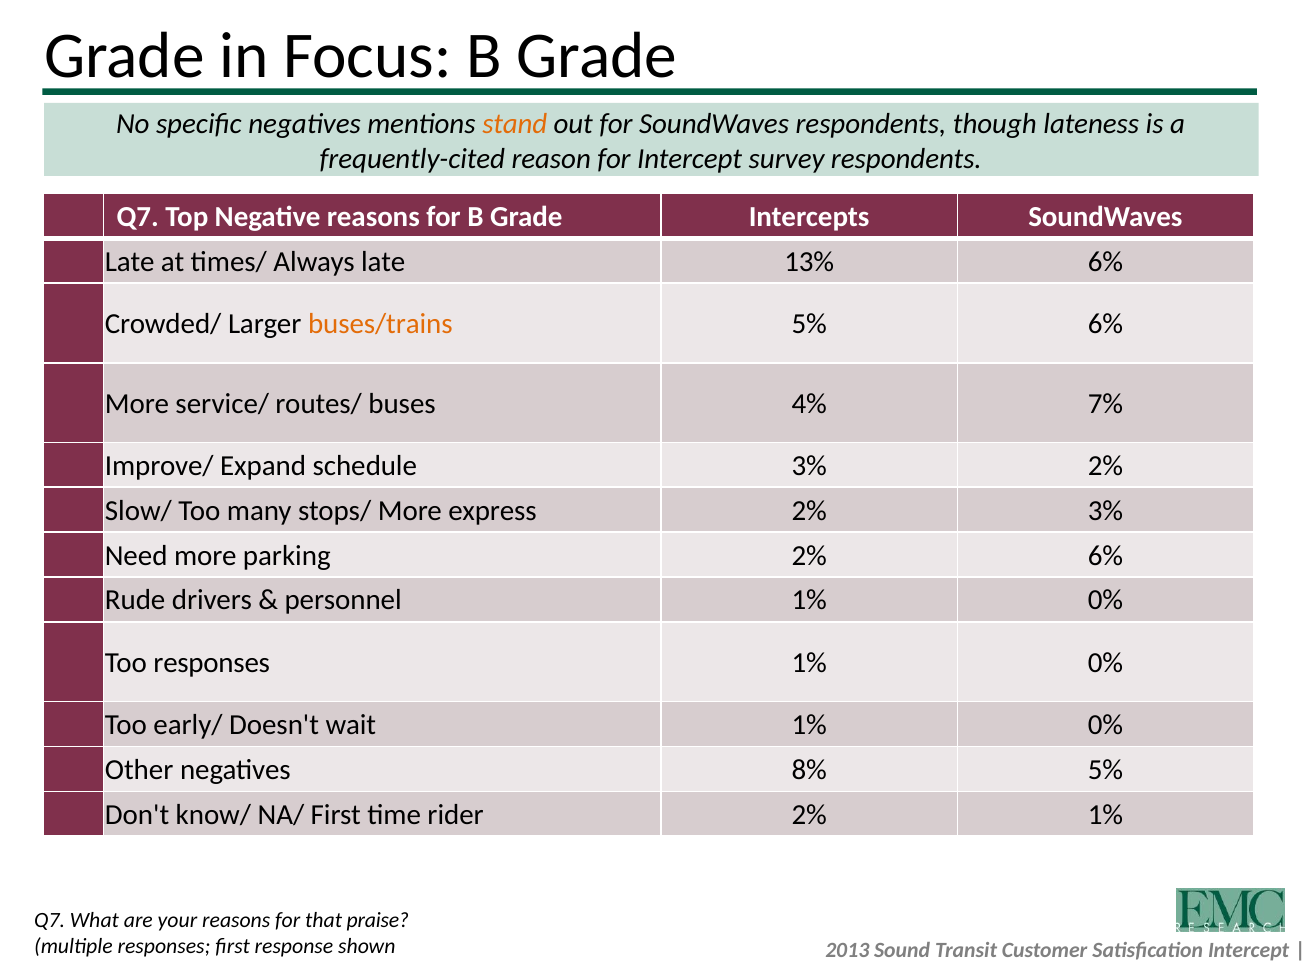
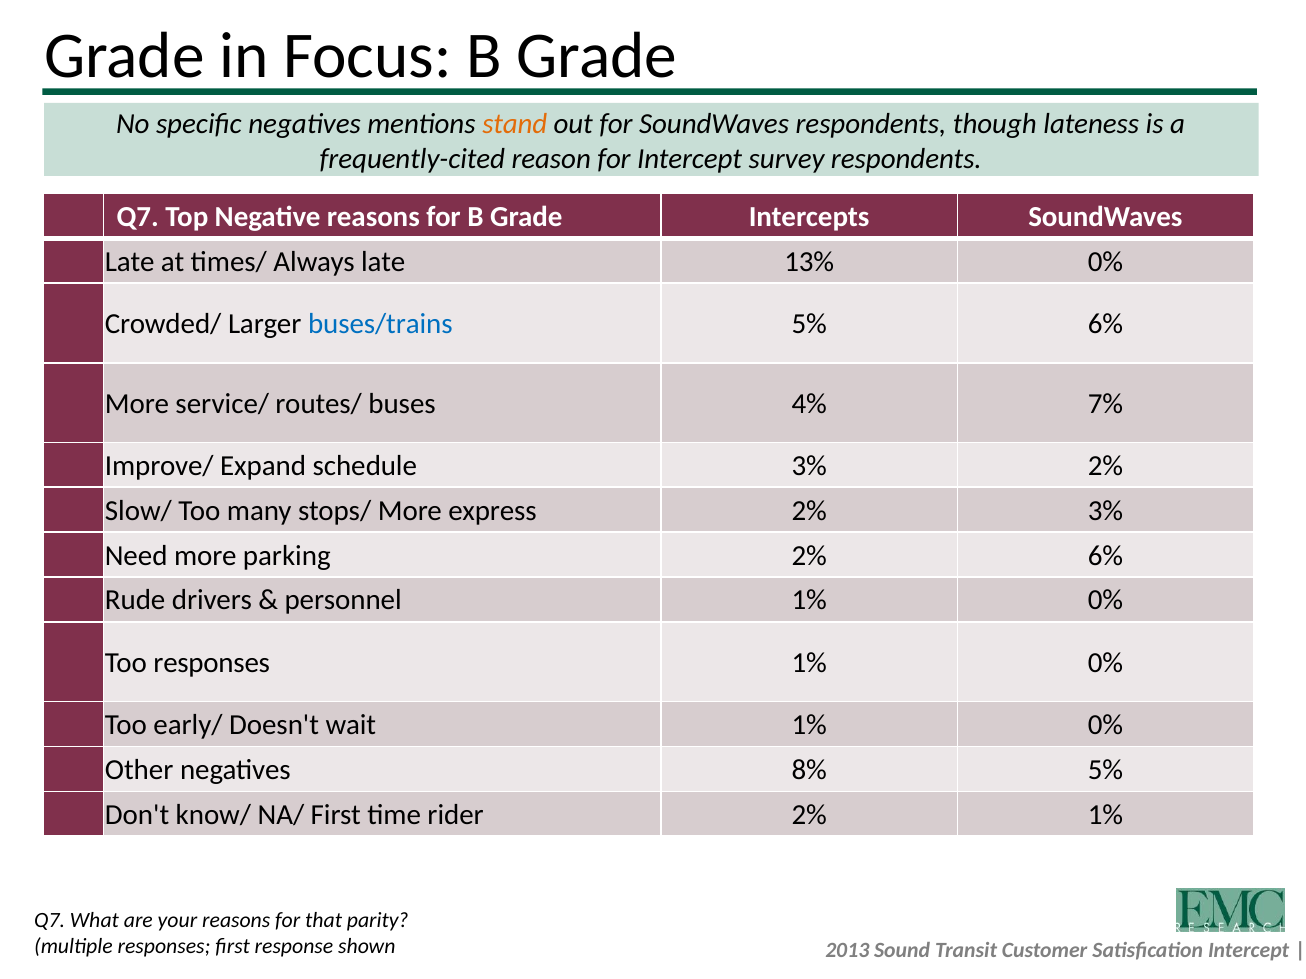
13% 6%: 6% -> 0%
buses/trains colour: orange -> blue
praise: praise -> parity
